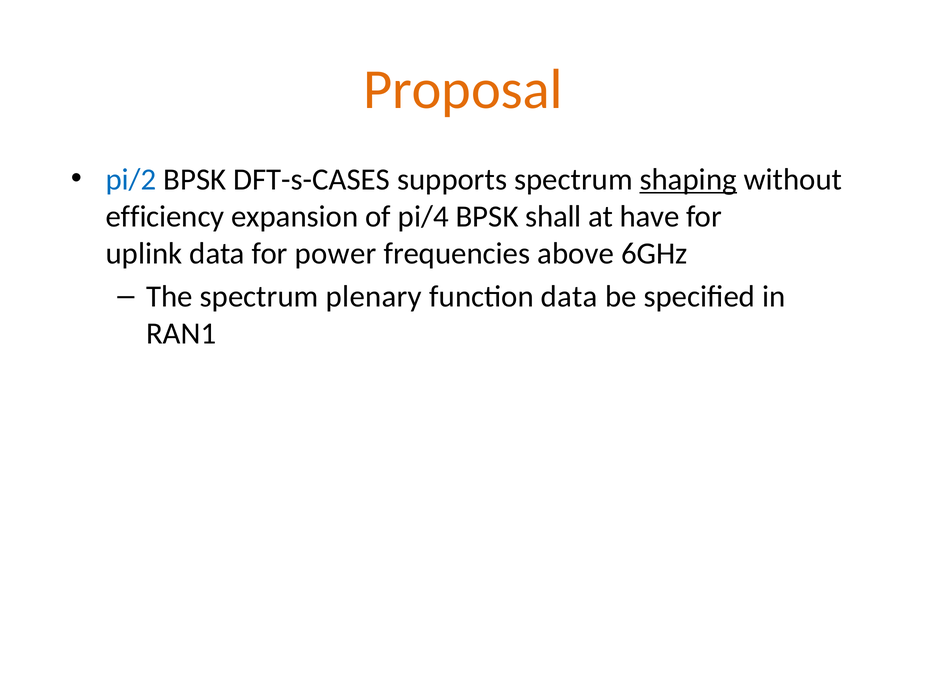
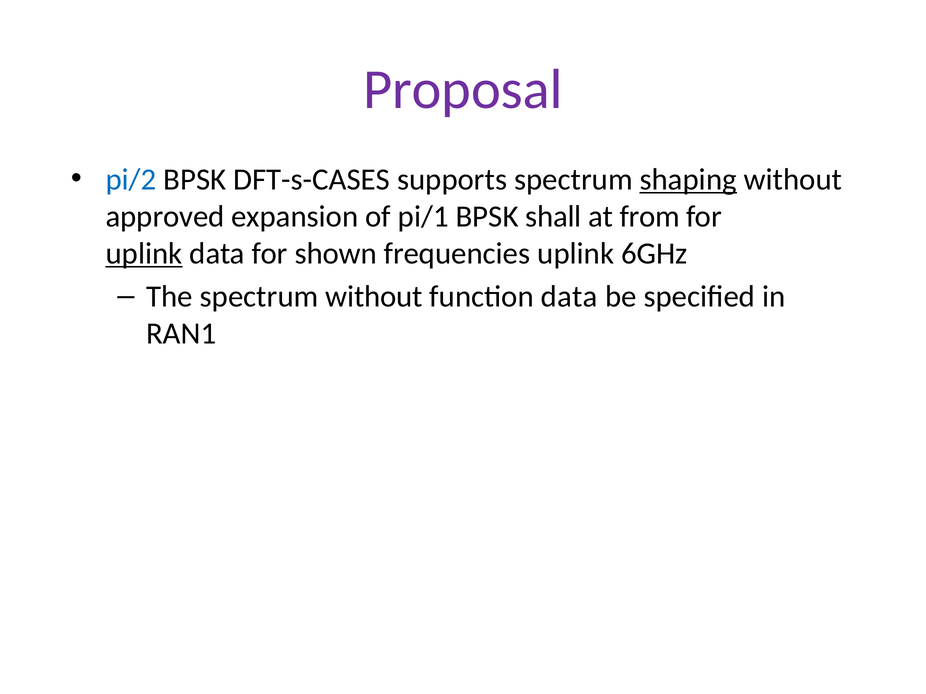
Proposal colour: orange -> purple
efficiency: efficiency -> approved
pi/4: pi/4 -> pi/1
have: have -> from
uplink at (144, 254) underline: none -> present
power: power -> shown
frequencies above: above -> uplink
spectrum plenary: plenary -> without
